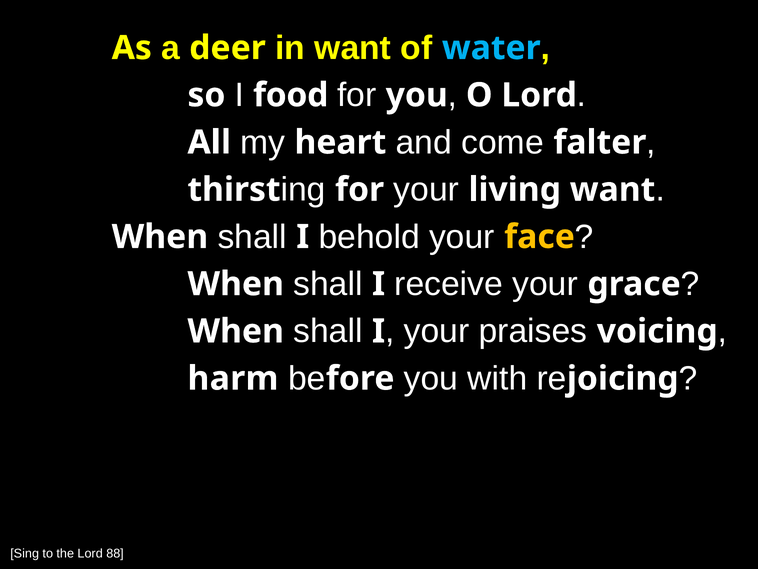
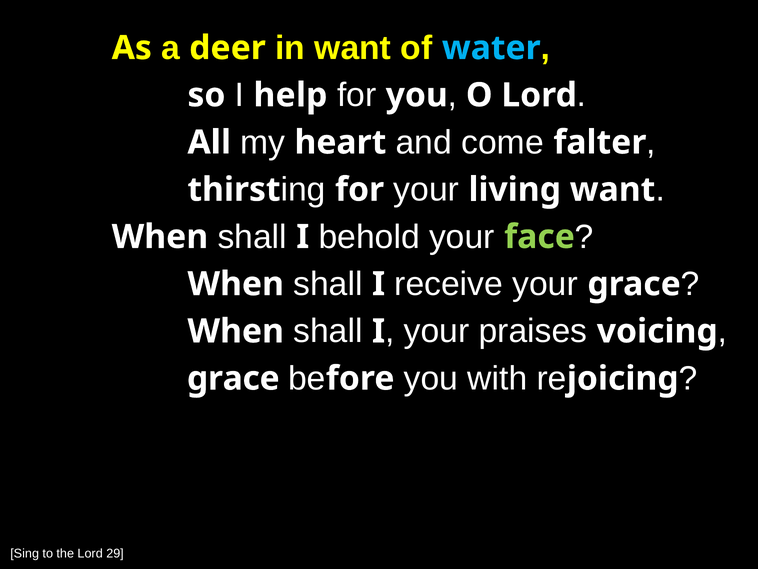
food: food -> help
face colour: yellow -> light green
harm at (233, 378): harm -> grace
88: 88 -> 29
